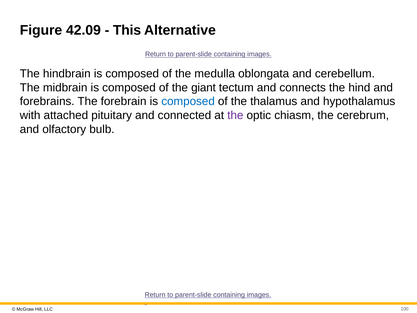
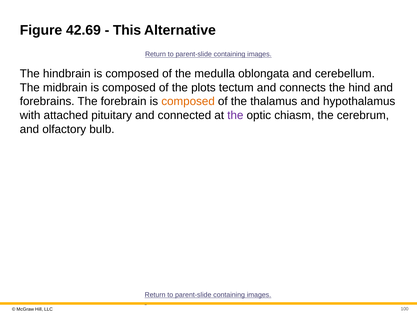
42.09: 42.09 -> 42.69
giant: giant -> plots
composed at (188, 101) colour: blue -> orange
